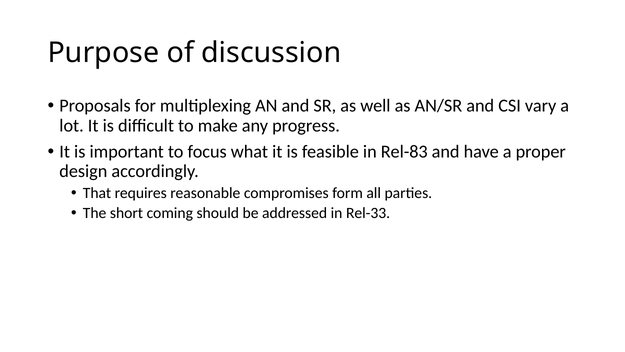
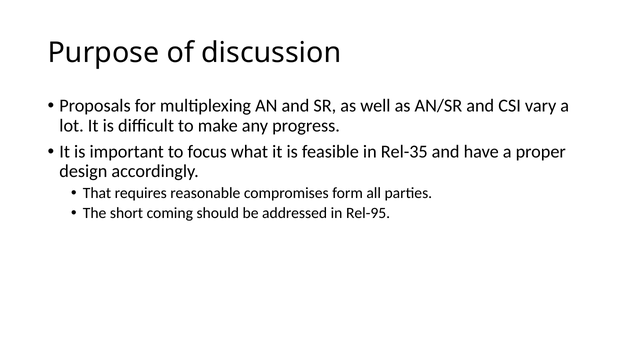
Rel-83: Rel-83 -> Rel-35
Rel-33: Rel-33 -> Rel-95
